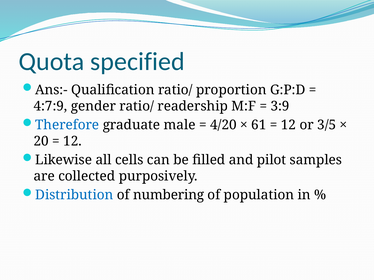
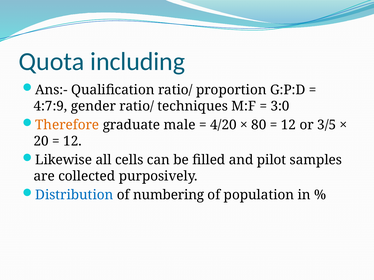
specified: specified -> including
readership: readership -> techniques
3:9: 3:9 -> 3:0
Therefore colour: blue -> orange
61: 61 -> 80
